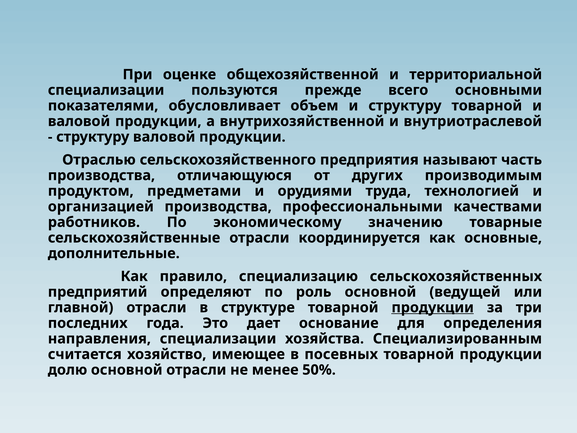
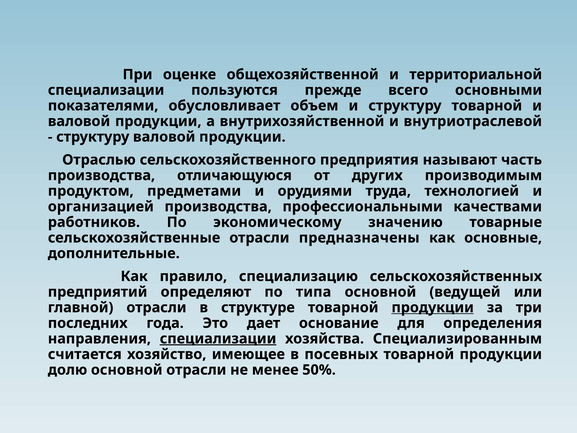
координируется: координируется -> предназначены
роль: роль -> типа
специализации at (218, 338) underline: none -> present
